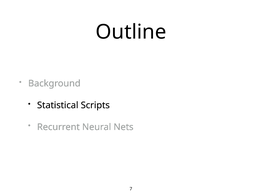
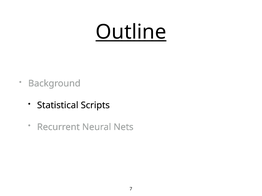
Outline underline: none -> present
